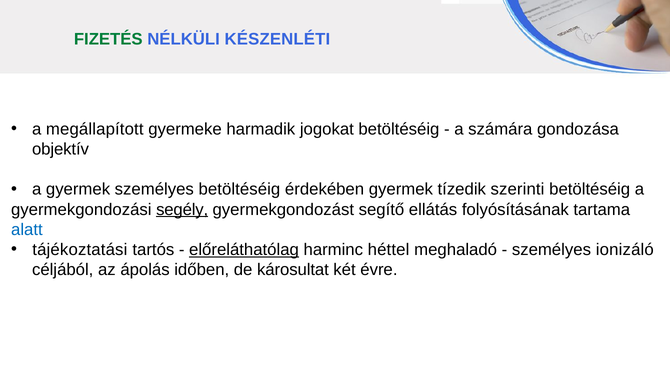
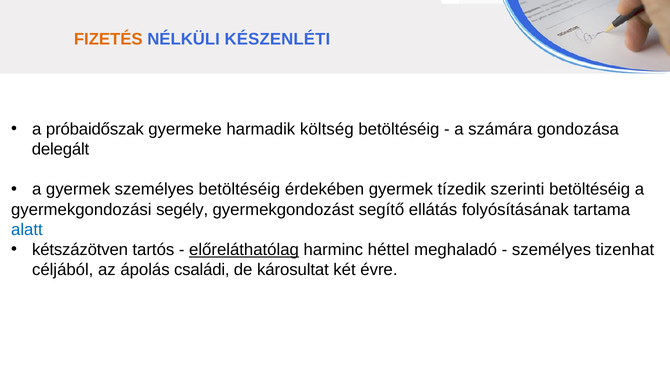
FIZETÉS colour: green -> orange
megállapított: megállapított -> próbaidőszak
jogokat: jogokat -> költség
objektív: objektív -> delegált
segély underline: present -> none
tájékoztatási: tájékoztatási -> kétszázötven
ionizáló: ionizáló -> tizenhat
időben: időben -> családi
